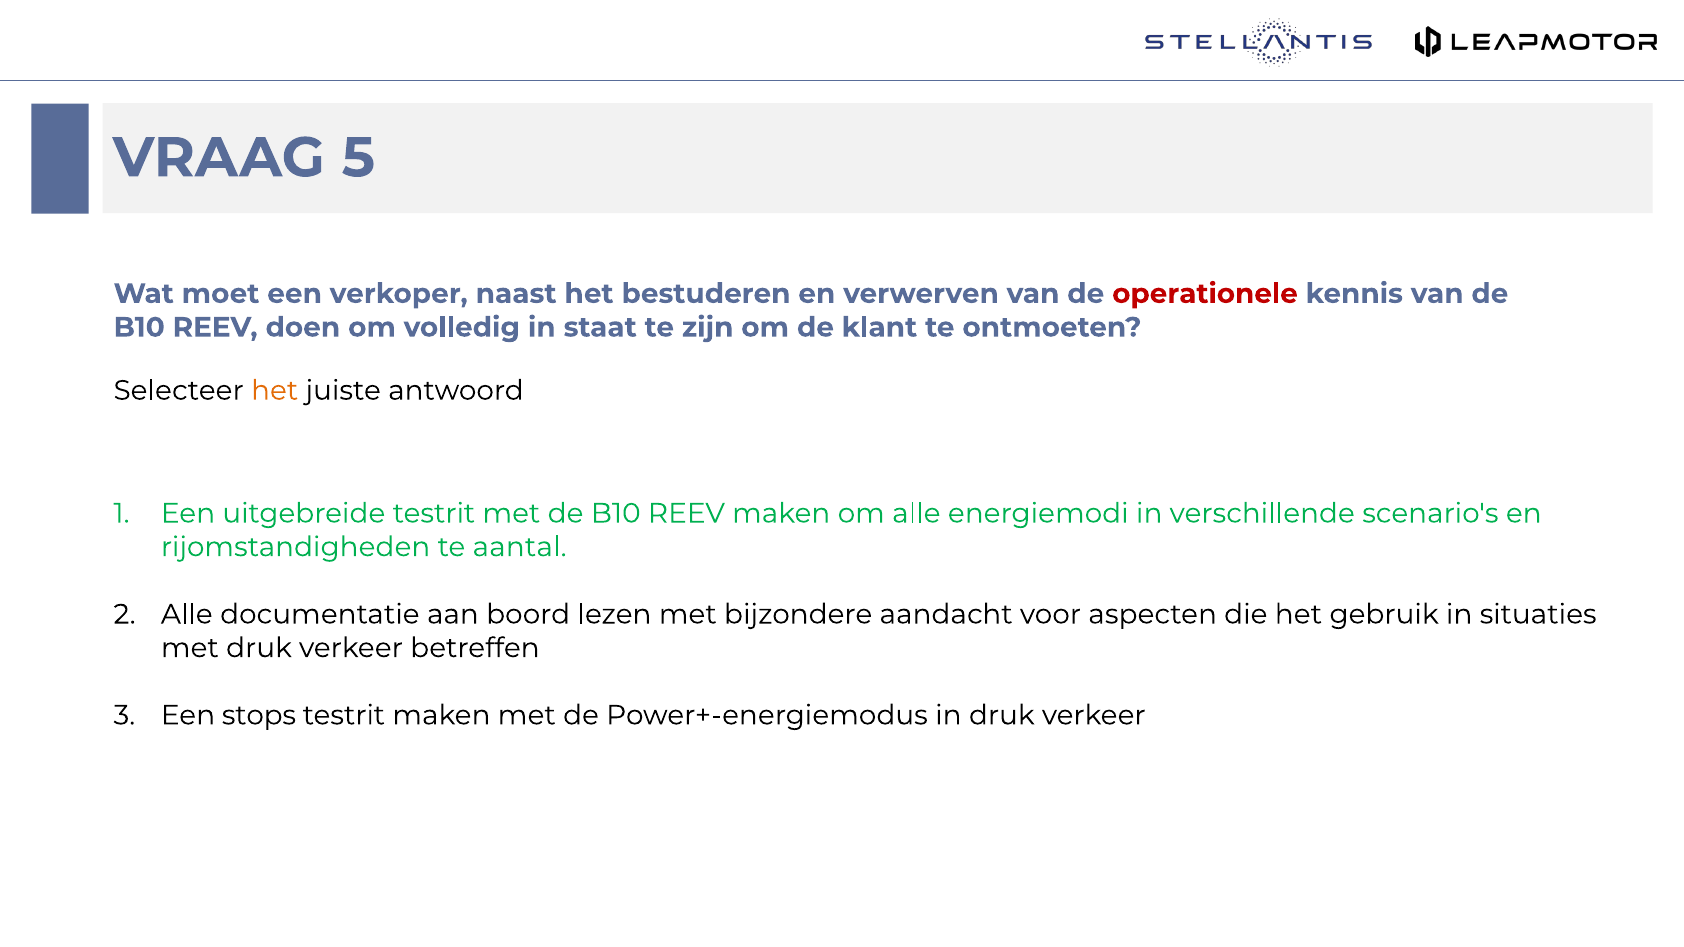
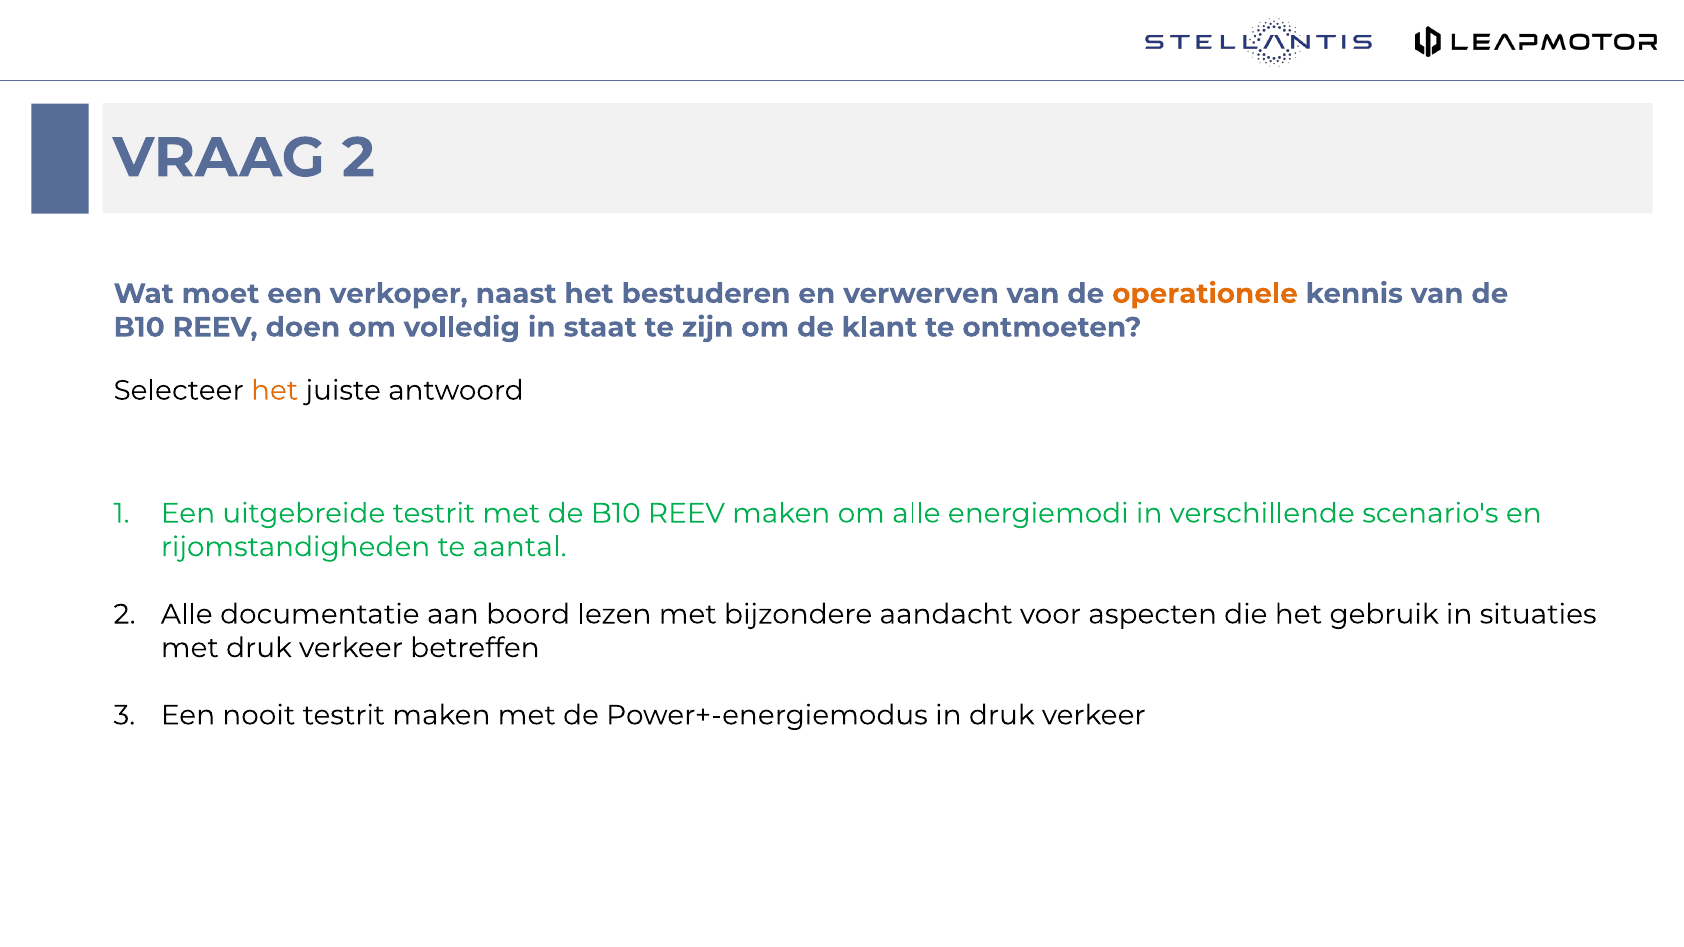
VRAAG 5: 5 -> 2
operationele colour: red -> orange
stops: stops -> nooit
